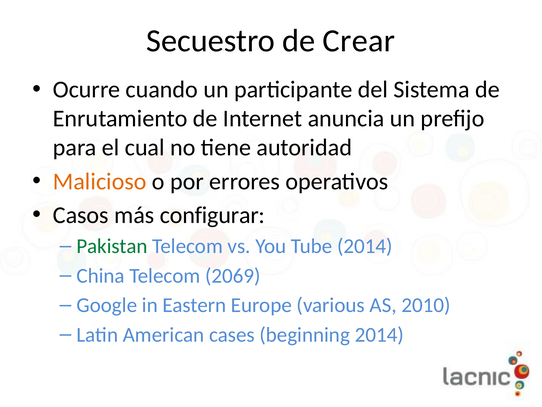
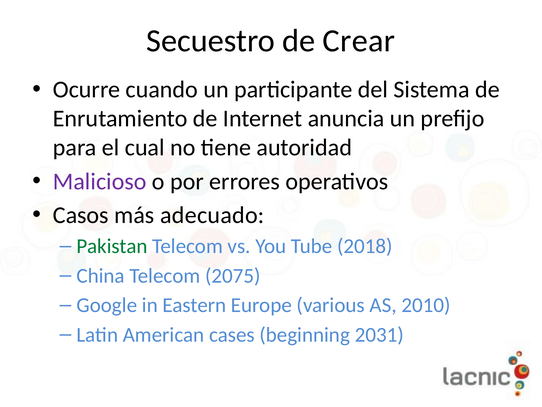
Malicioso colour: orange -> purple
configurar: configurar -> adecuado
Tube 2014: 2014 -> 2018
2069: 2069 -> 2075
beginning 2014: 2014 -> 2031
